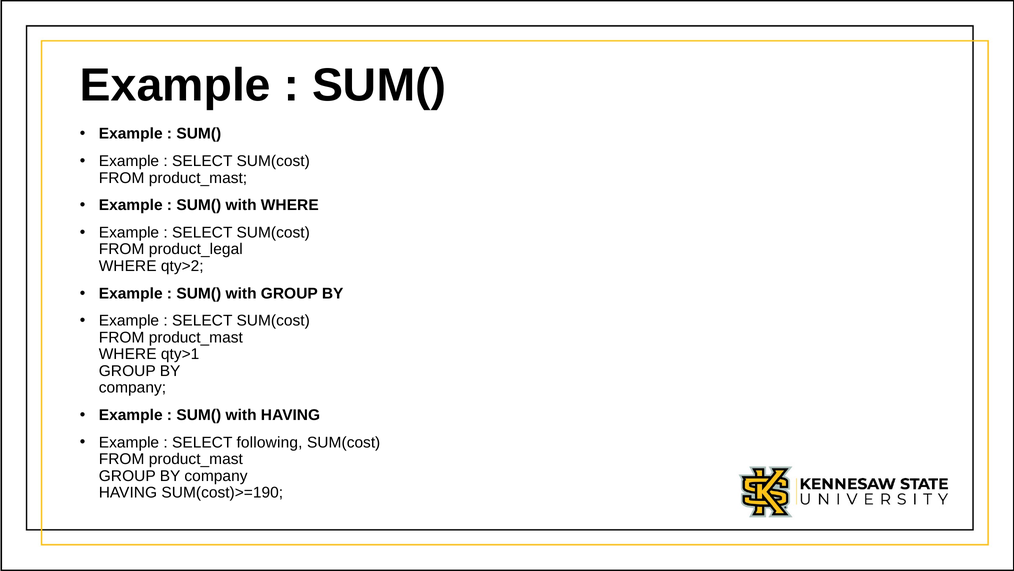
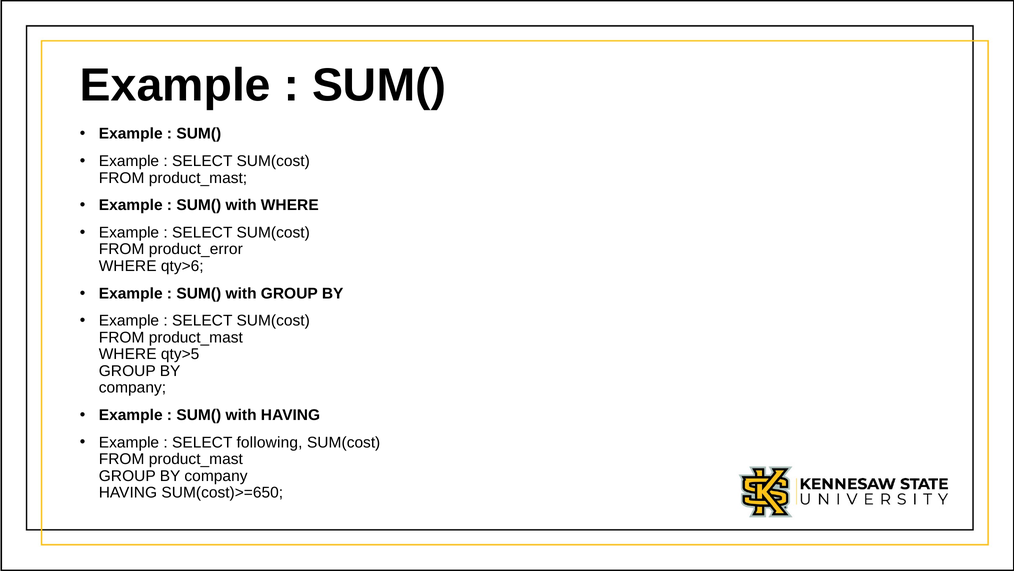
product_legal: product_legal -> product_error
qty>2: qty>2 -> qty>6
qty>1: qty>1 -> qty>5
SUM(cost)>=190: SUM(cost)>=190 -> SUM(cost)>=650
